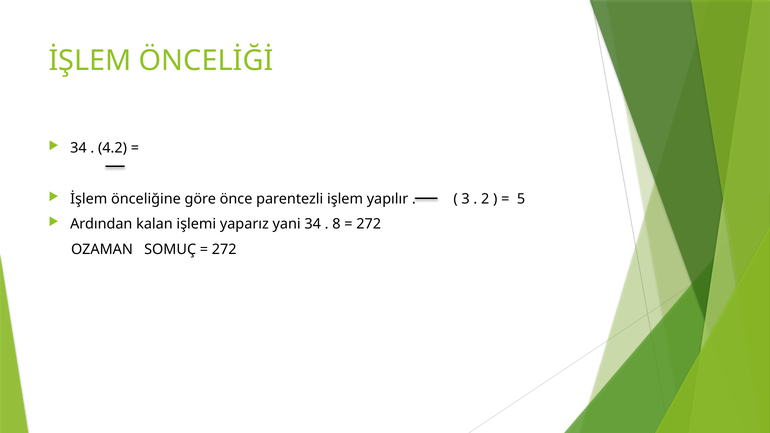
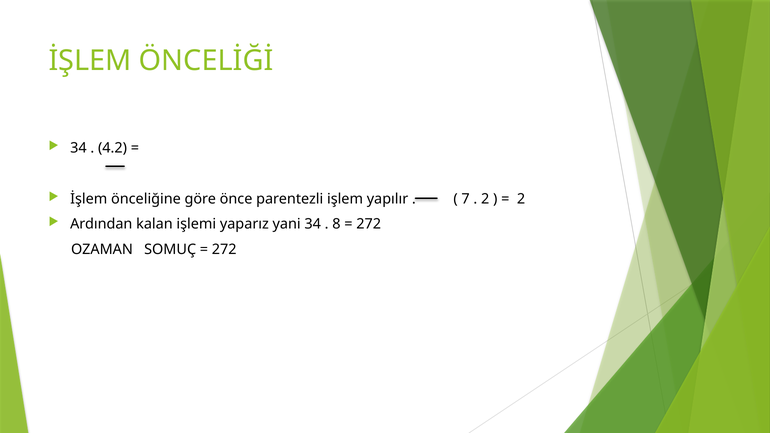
3: 3 -> 7
5 at (521, 199): 5 -> 2
